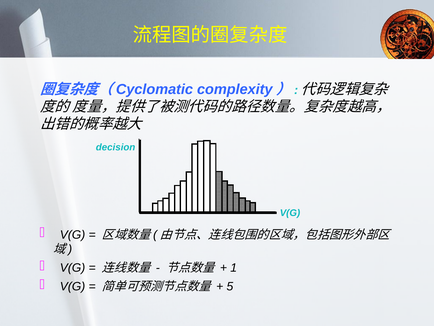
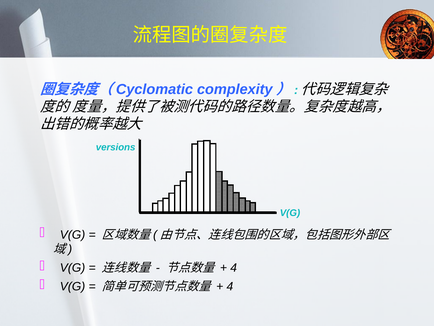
decision: decision -> versions
1 at (234, 268): 1 -> 4
5 at (230, 286): 5 -> 4
